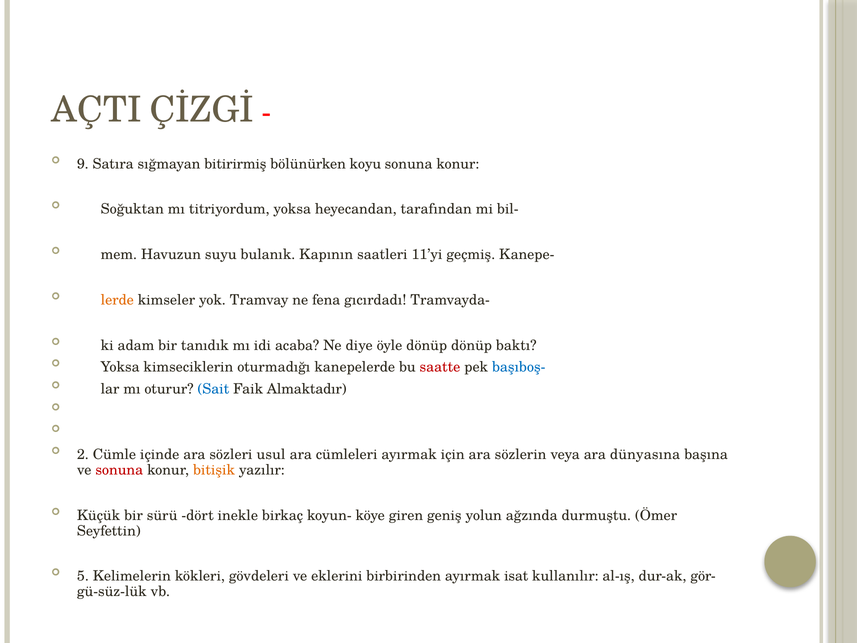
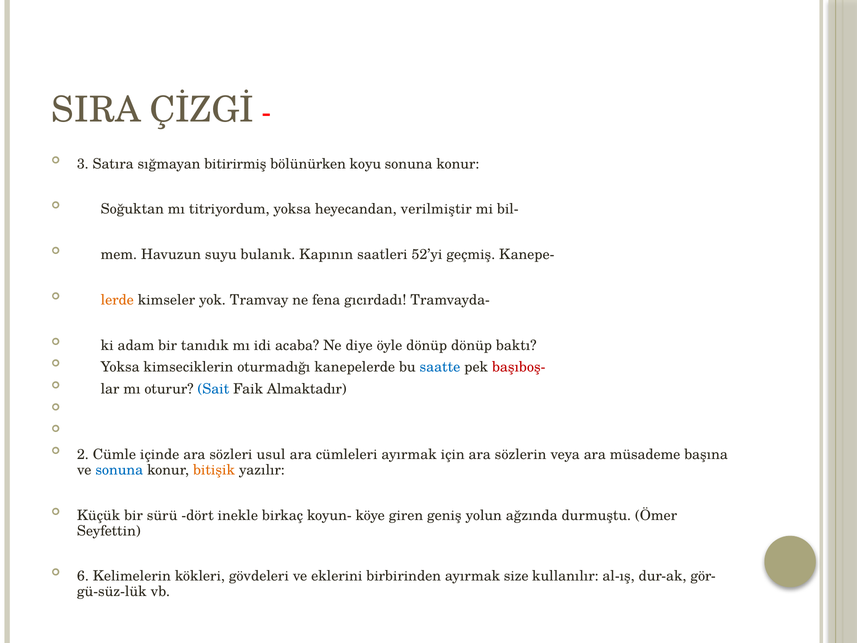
AÇTI: AÇTI -> SIRA
9: 9 -> 3
tarafından: tarafından -> verilmiştir
11’yi: 11’yi -> 52’yi
saatte colour: red -> blue
başıboş- colour: blue -> red
dünyasına: dünyasına -> müsademe
sonuna at (119, 470) colour: red -> blue
5: 5 -> 6
isat: isat -> size
